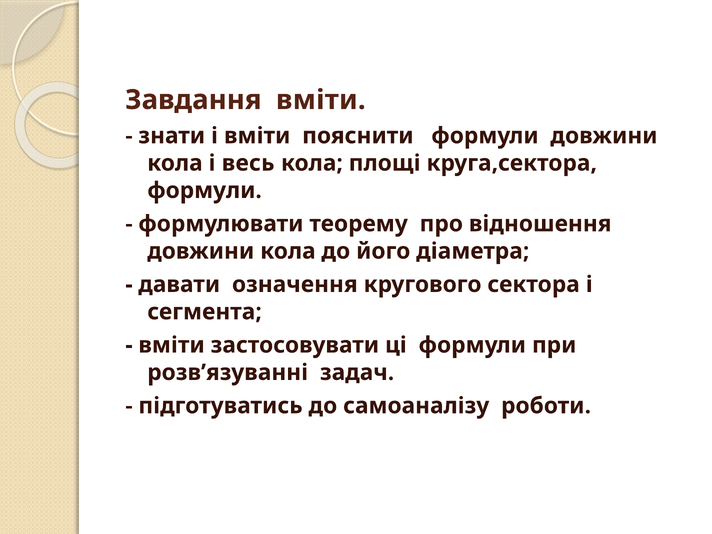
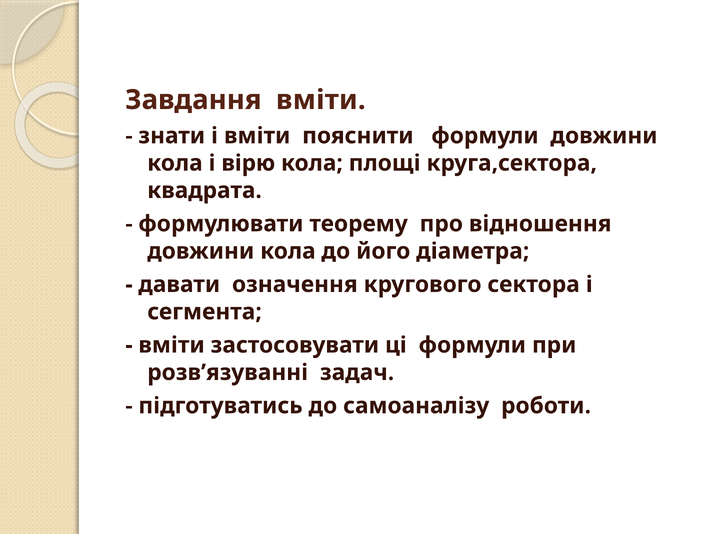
весь: весь -> вірю
формули at (205, 190): формули -> квадрата
